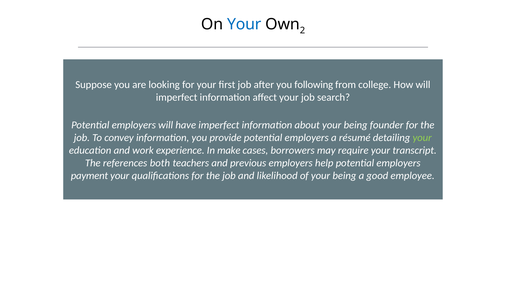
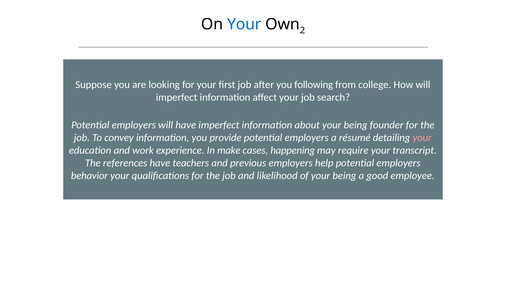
your at (422, 138) colour: light green -> pink
borrowers: borrowers -> happening
references both: both -> have
payment: payment -> behavior
